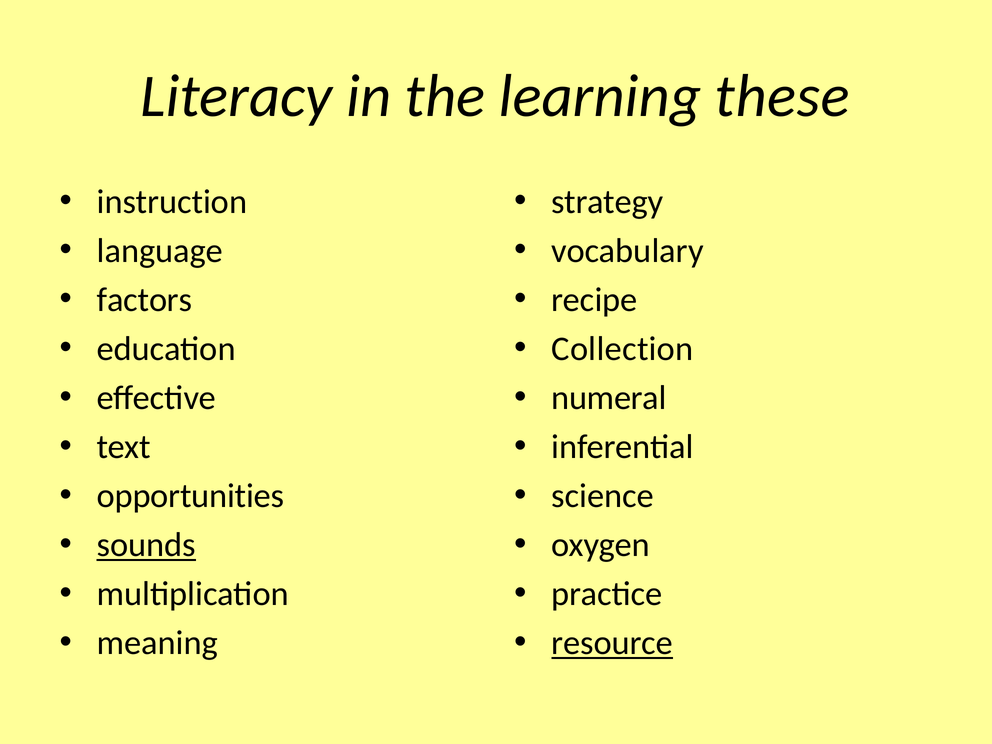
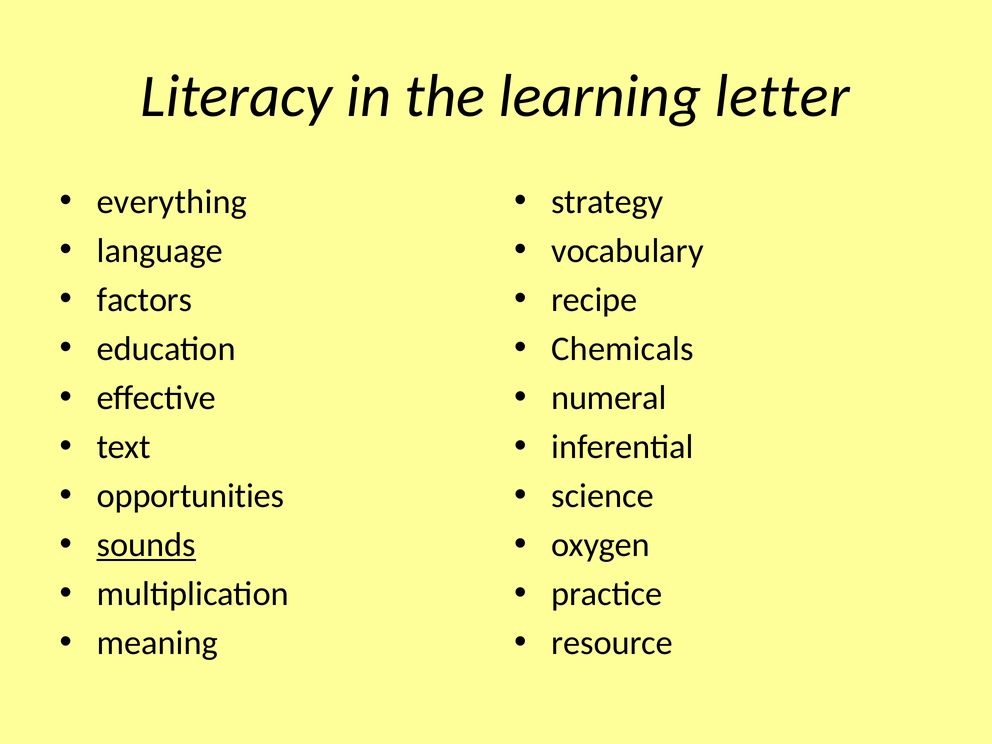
these: these -> letter
instruction: instruction -> everything
Collection: Collection -> Chemicals
resource underline: present -> none
